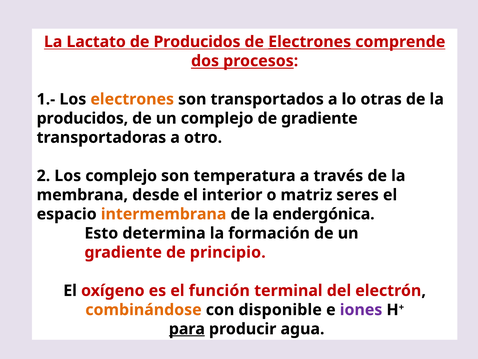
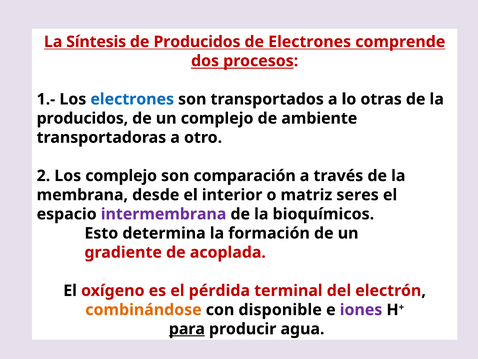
Lactato: Lactato -> Síntesis
Electrones at (310, 42) underline: present -> none
electrones at (132, 99) colour: orange -> blue
de gradiente: gradiente -> ambiente
temperatura: temperatura -> comparación
intermembrana colour: orange -> purple
endergónica: endergónica -> bioquímicos
principio: principio -> acoplada
función: función -> pérdida
